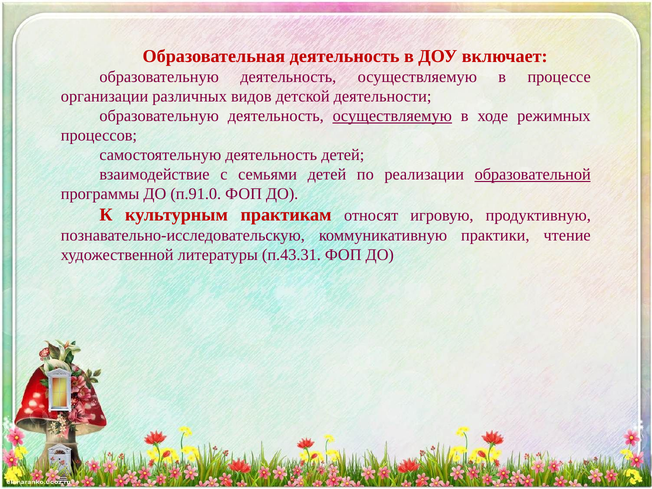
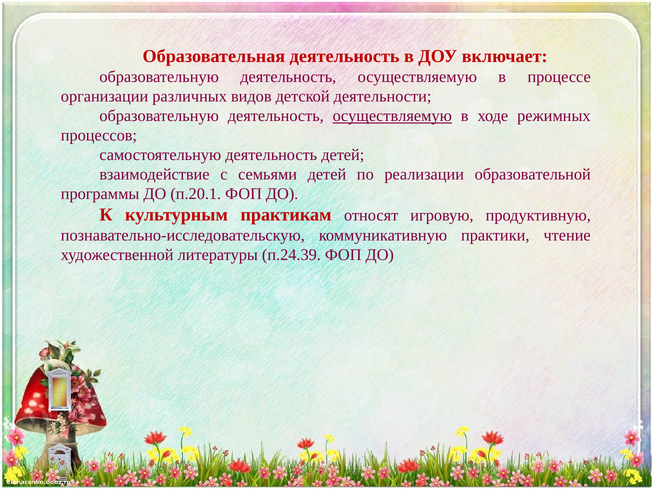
образовательной underline: present -> none
п.91.0: п.91.0 -> п.20.1
п.43.31: п.43.31 -> п.24.39
